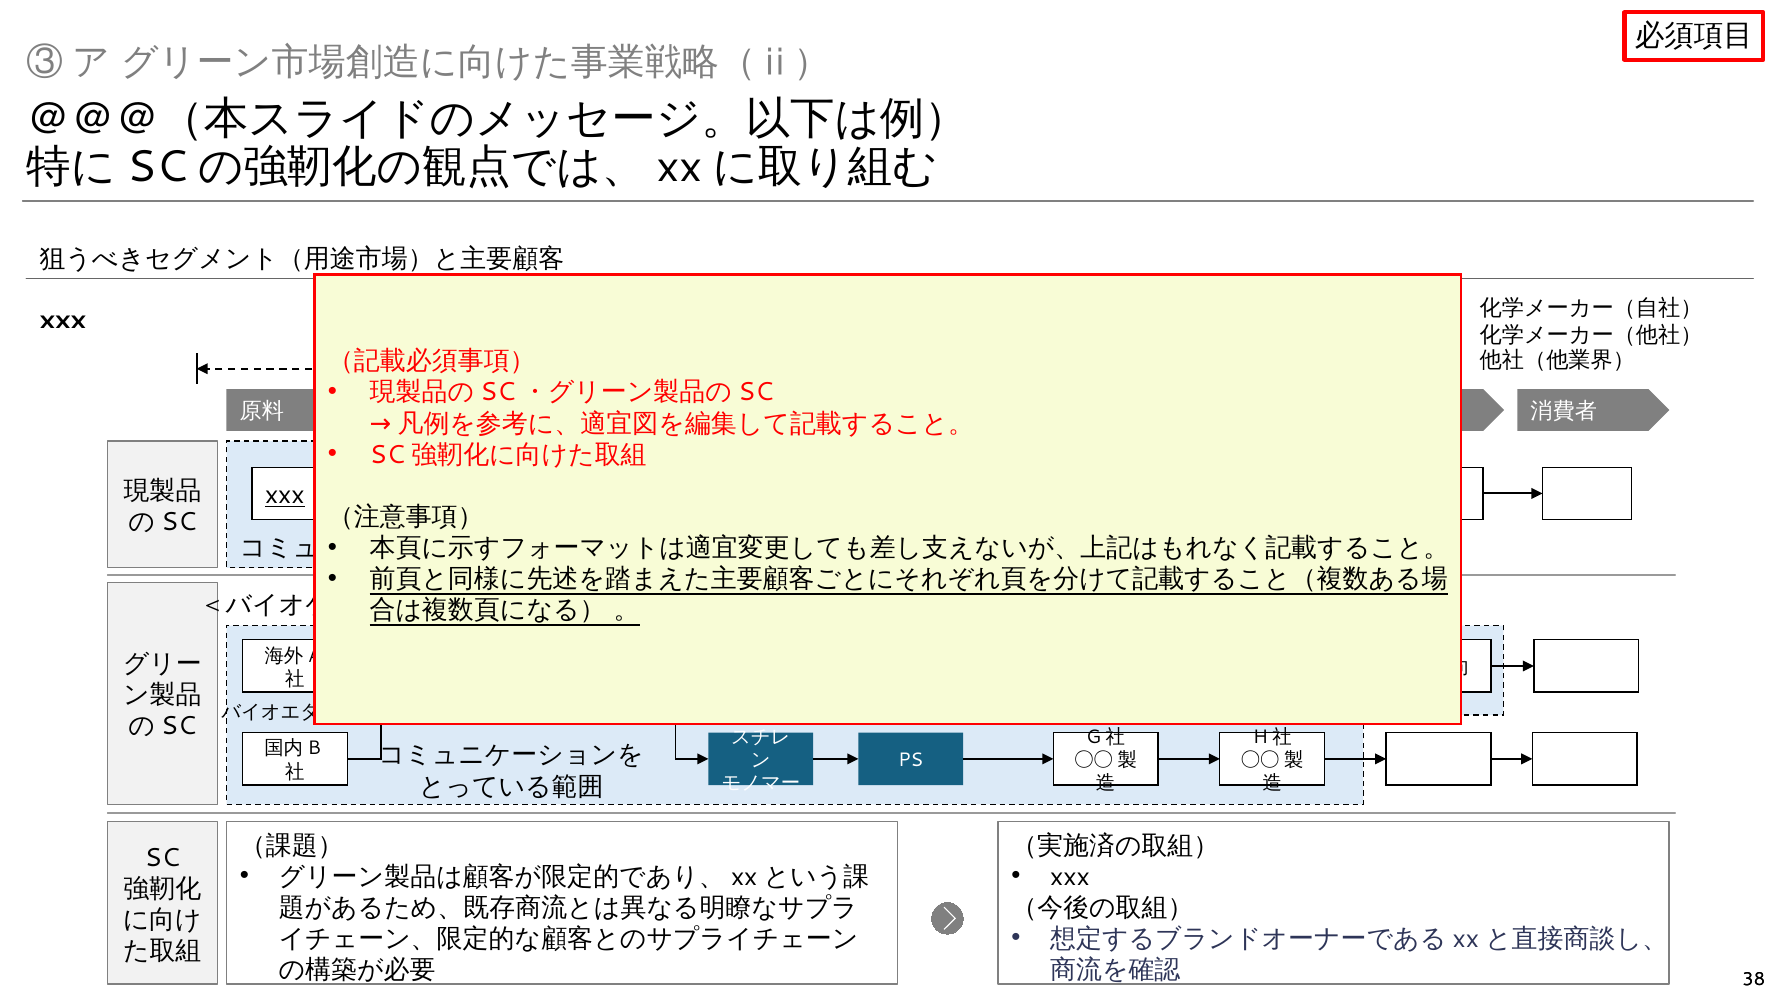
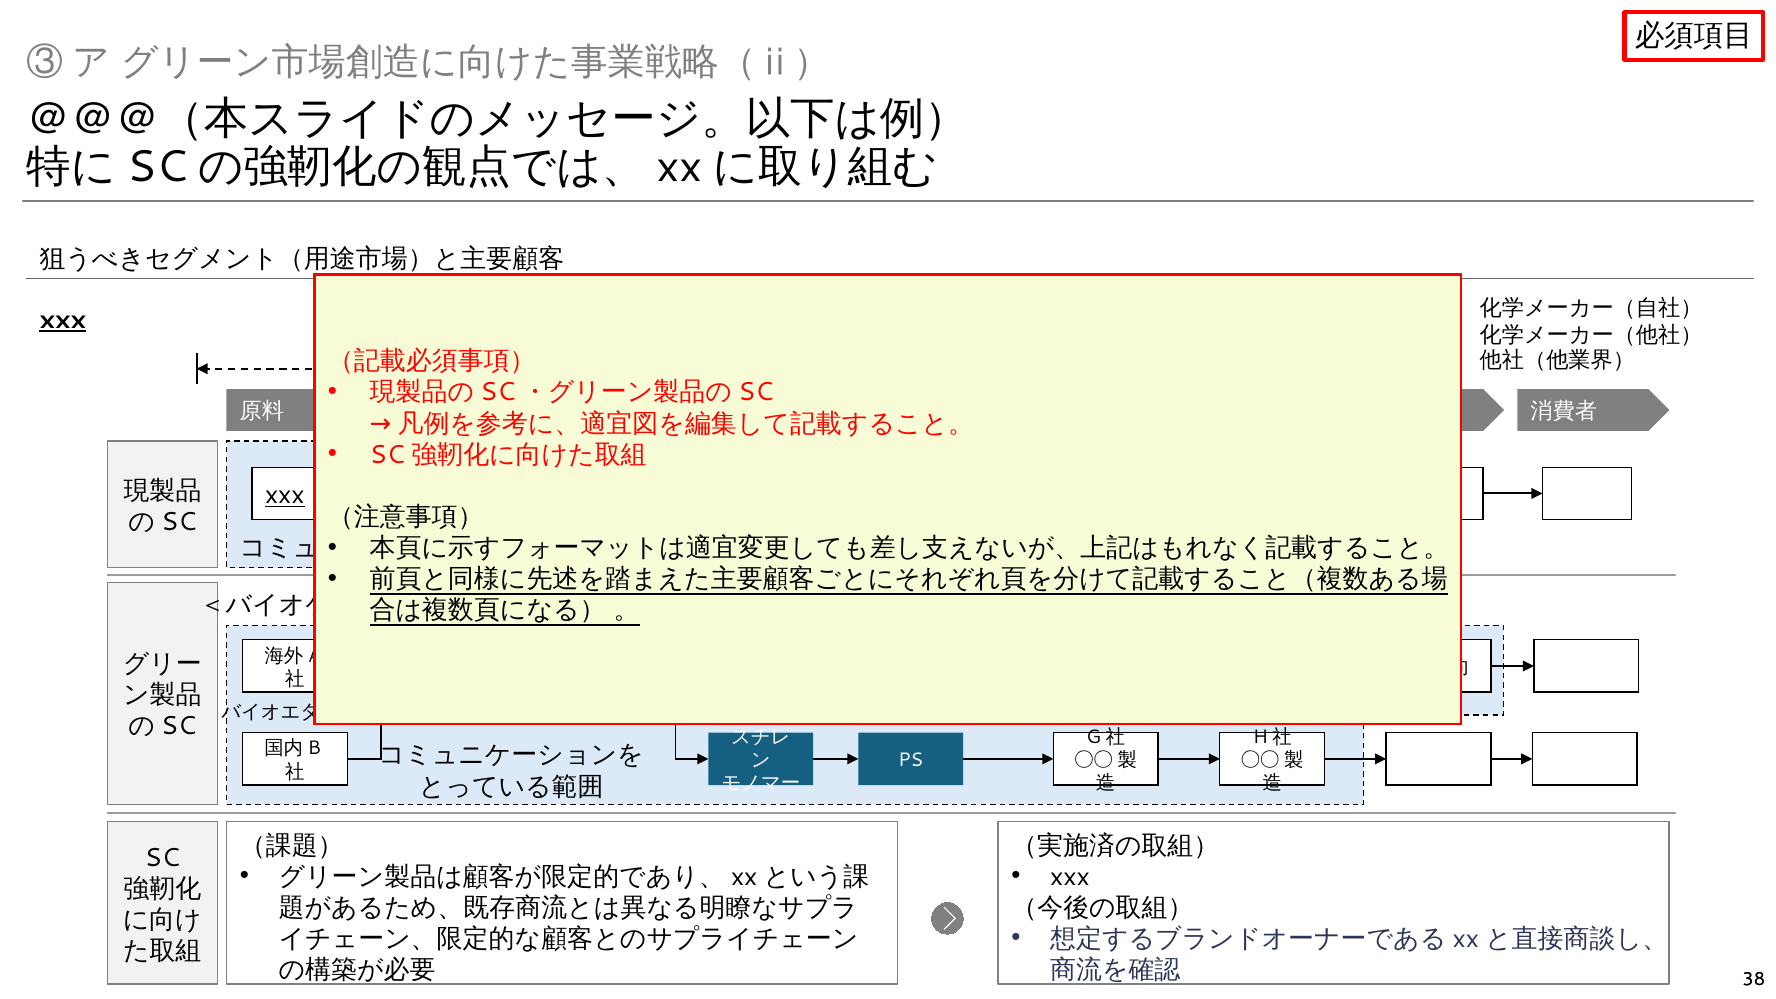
xxx at (63, 320) underline: none -> present
